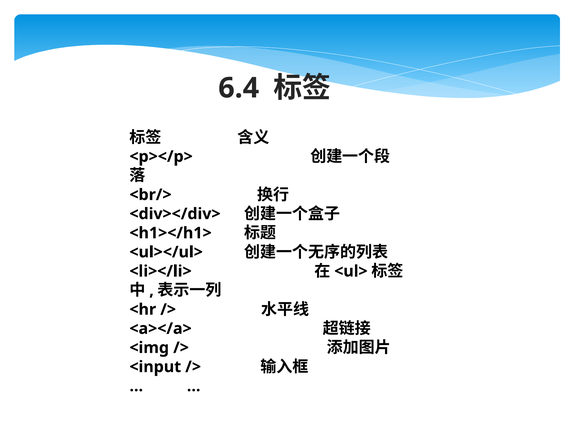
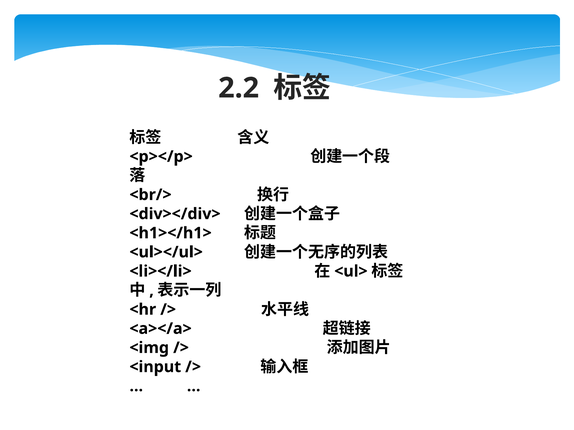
6.4: 6.4 -> 2.2
